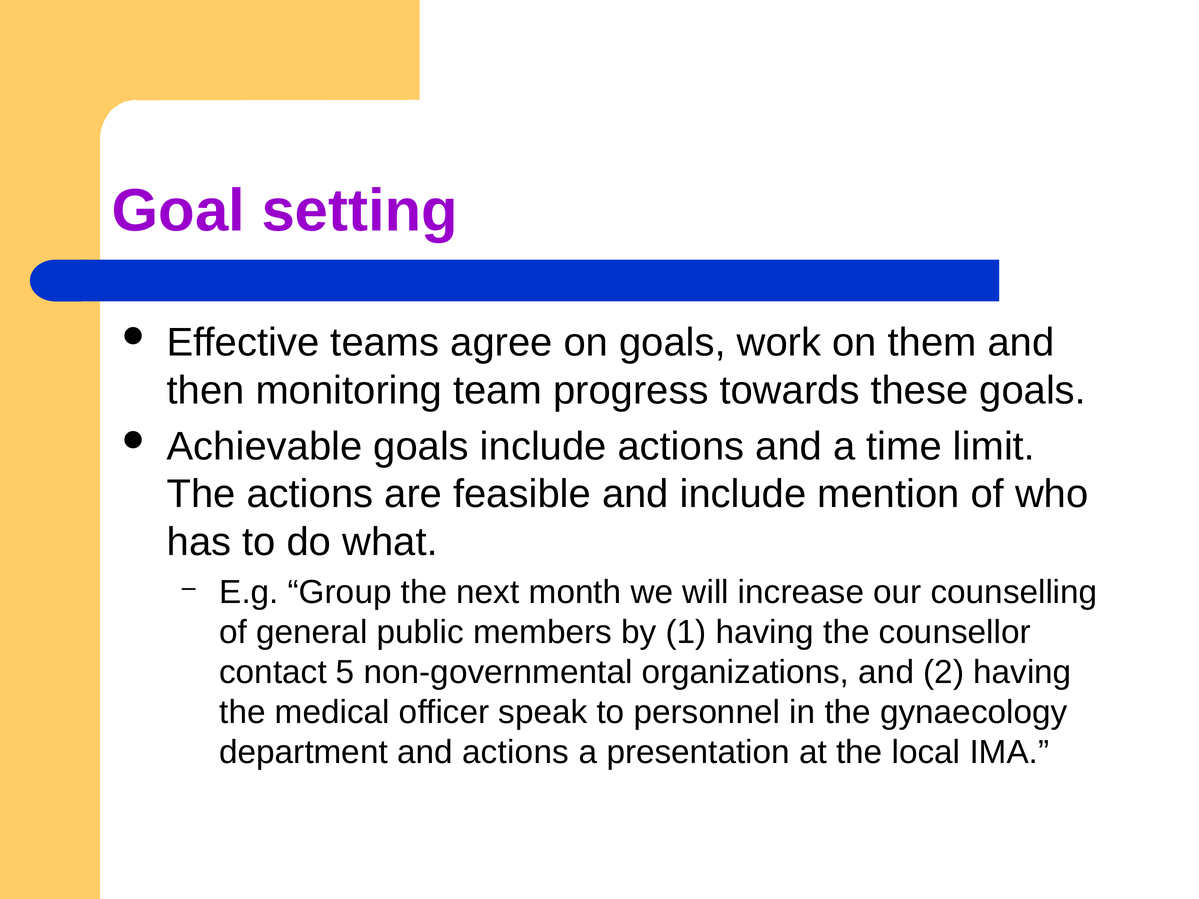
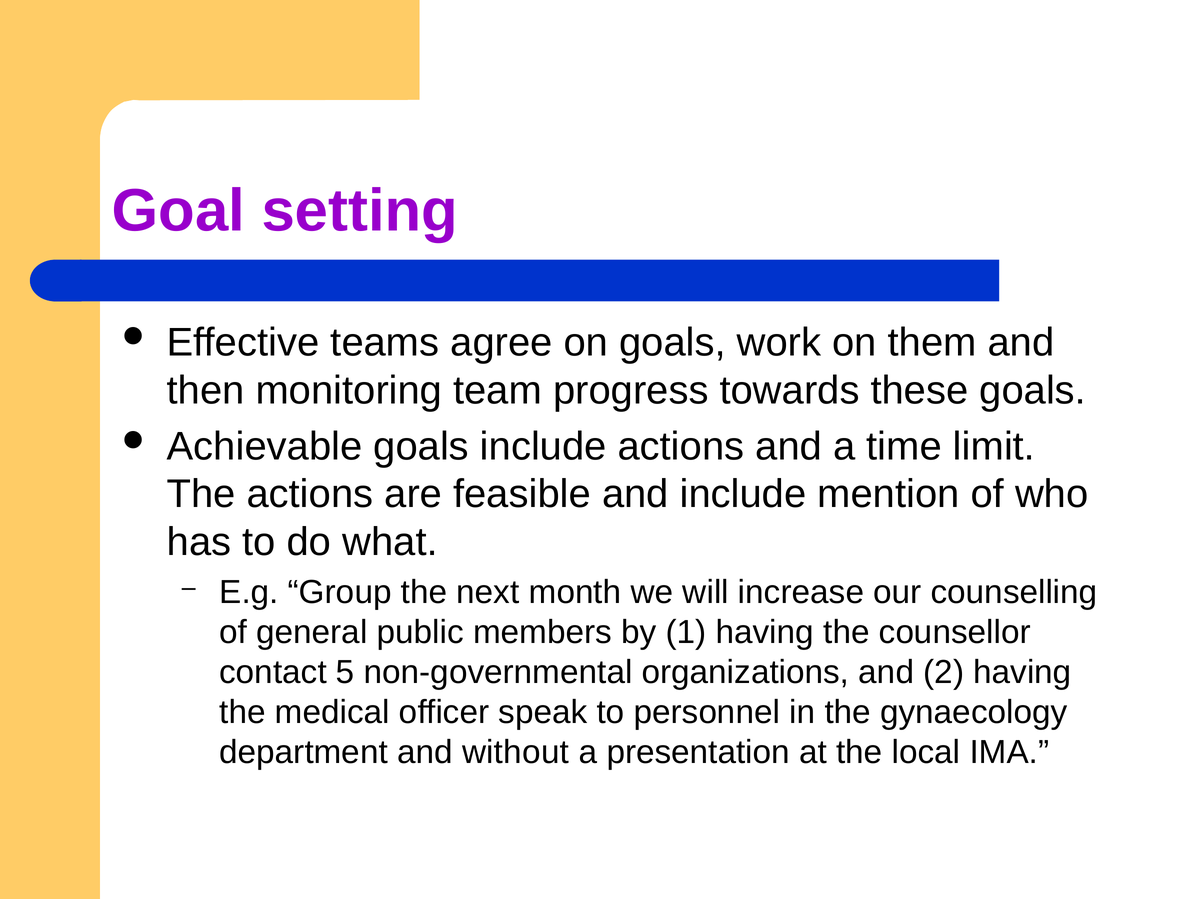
and actions: actions -> without
